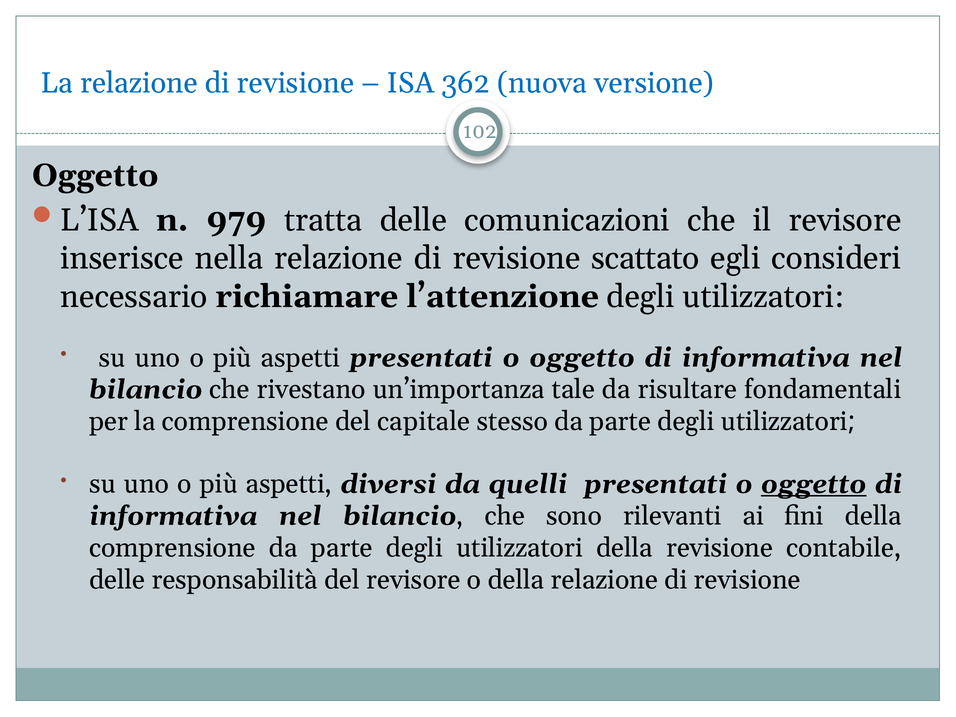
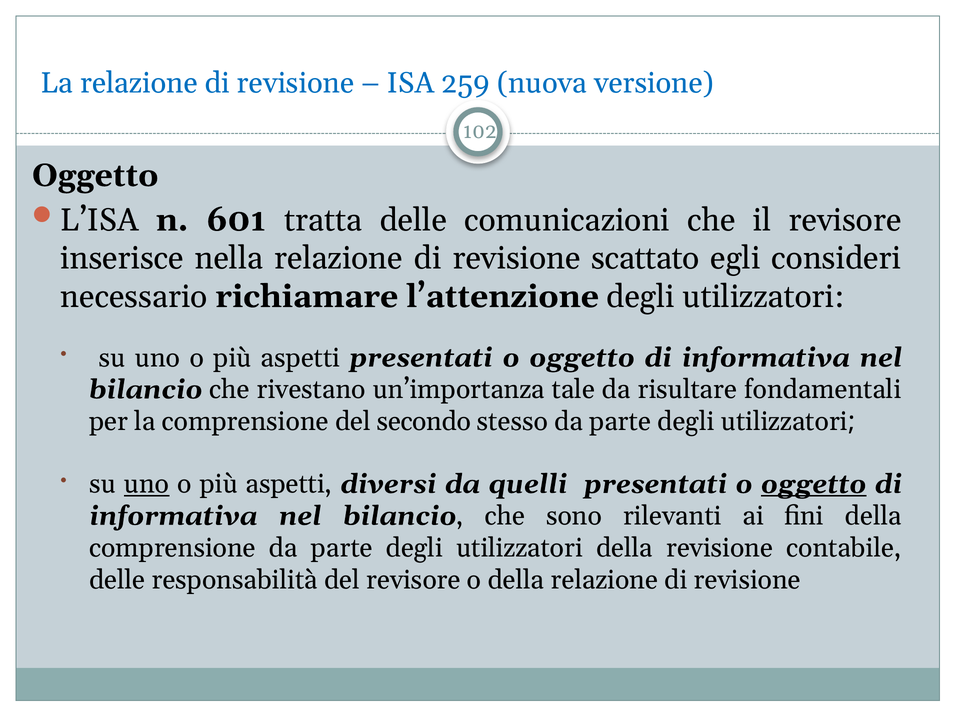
362: 362 -> 259
979: 979 -> 601
capitale: capitale -> secondo
uno at (147, 484) underline: none -> present
